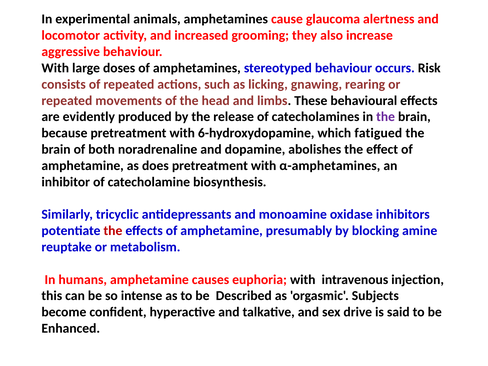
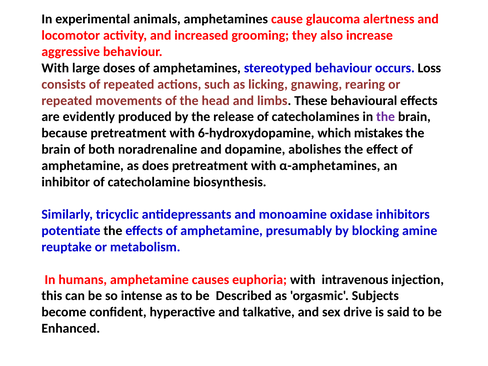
Risk: Risk -> Loss
fatigued: fatigued -> mistakes
the at (113, 231) colour: red -> black
